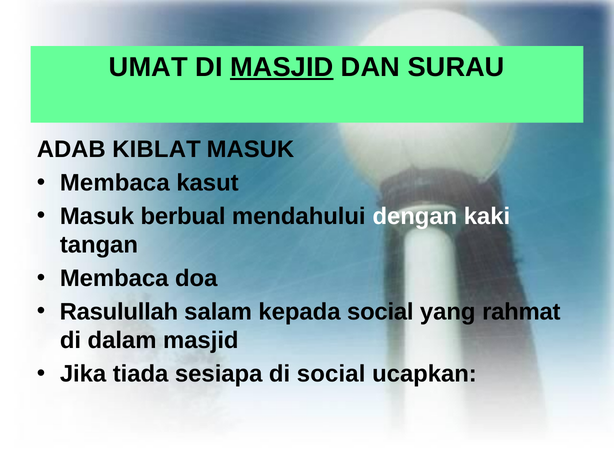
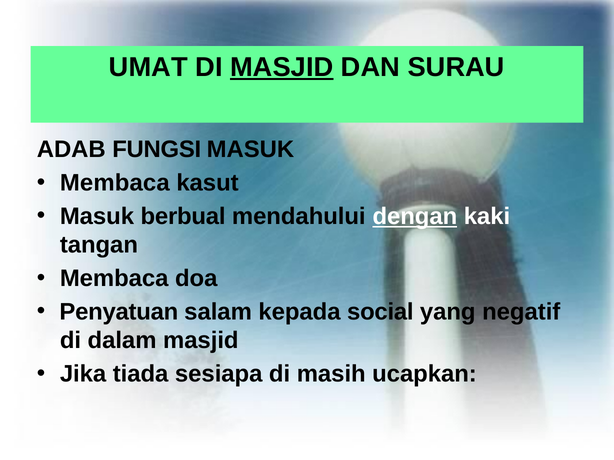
KIBLAT: KIBLAT -> FUNGSI
dengan underline: none -> present
Rasulullah: Rasulullah -> Penyatuan
rahmat: rahmat -> negatif
di social: social -> masih
